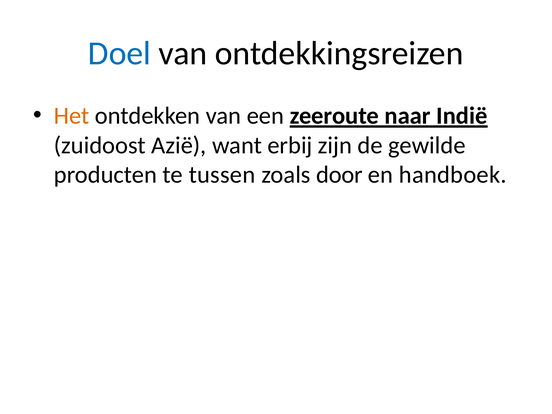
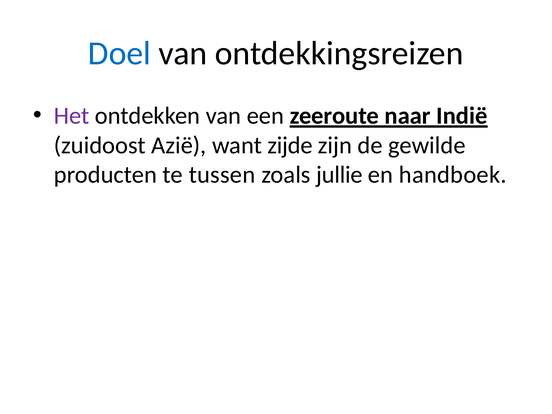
Het colour: orange -> purple
erbij: erbij -> zijde
door: door -> jullie
